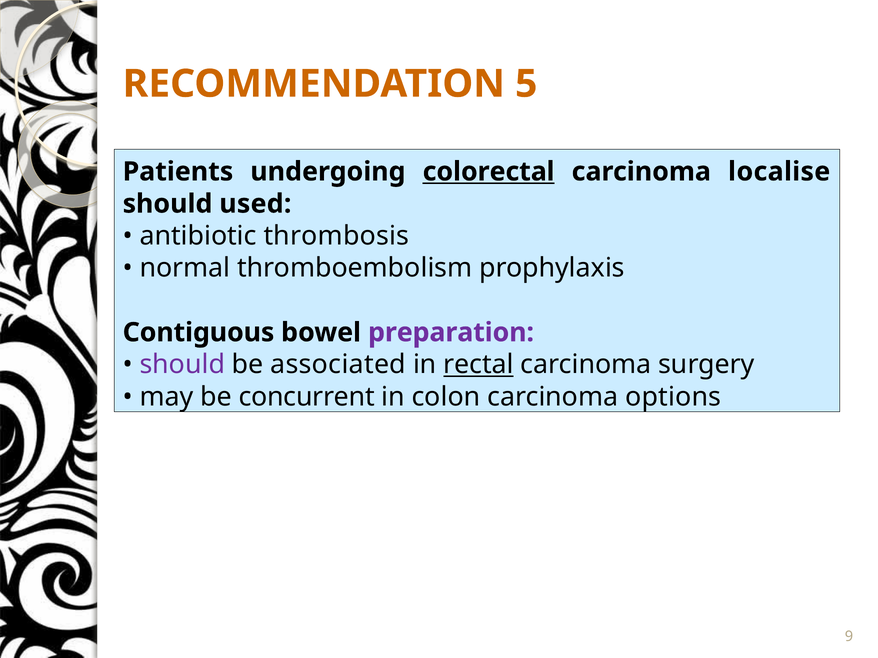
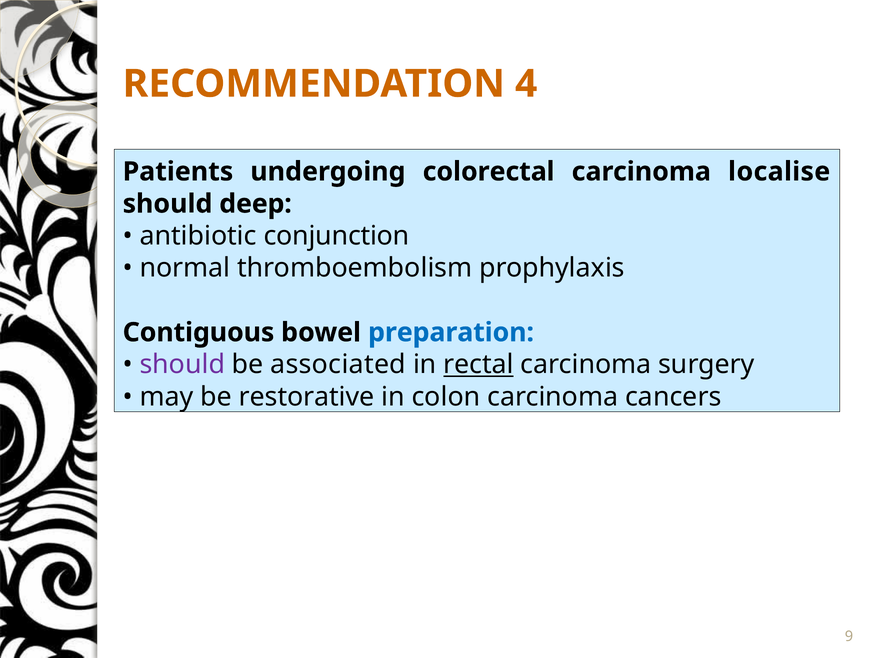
5: 5 -> 4
colorectal underline: present -> none
used: used -> deep
thrombosis: thrombosis -> conjunction
preparation colour: purple -> blue
concurrent: concurrent -> restorative
options: options -> cancers
